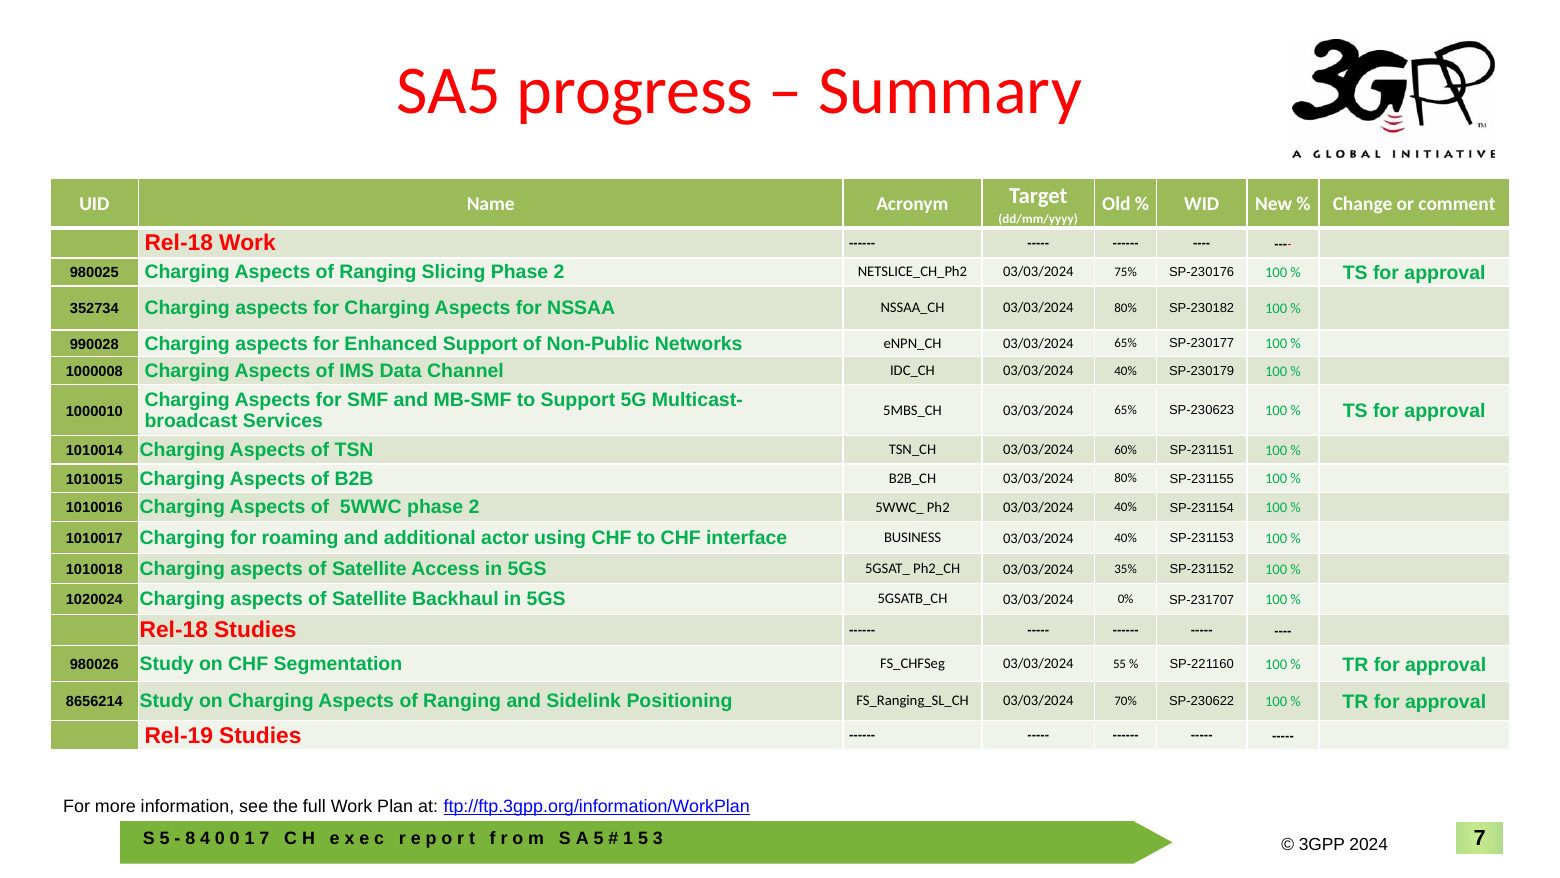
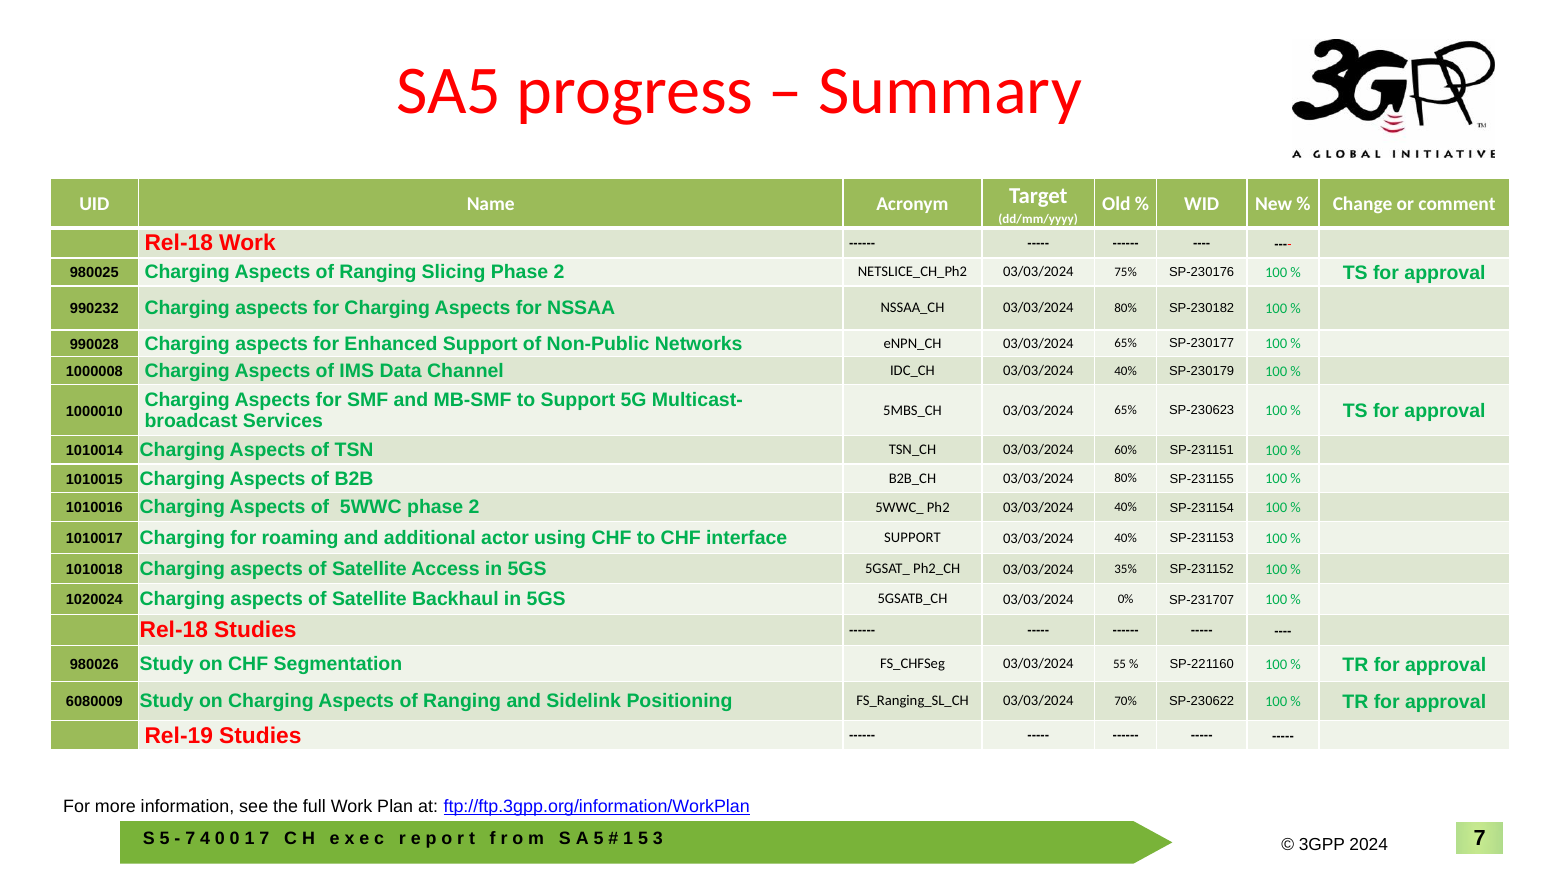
352734: 352734 -> 990232
interface BUSINESS: BUSINESS -> SUPPORT
8656214: 8656214 -> 6080009
8 at (190, 838): 8 -> 7
